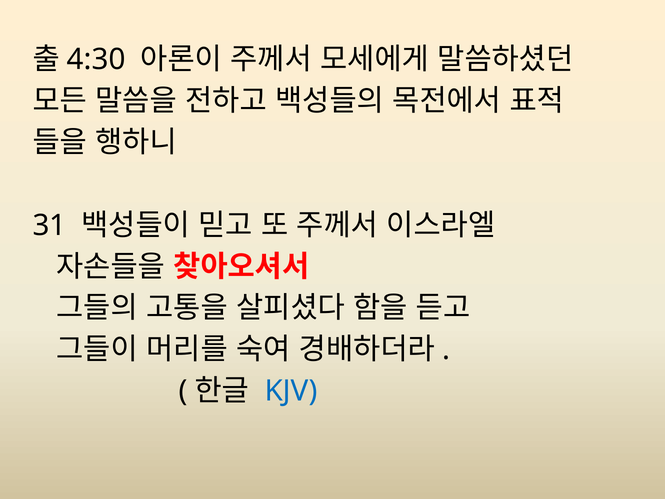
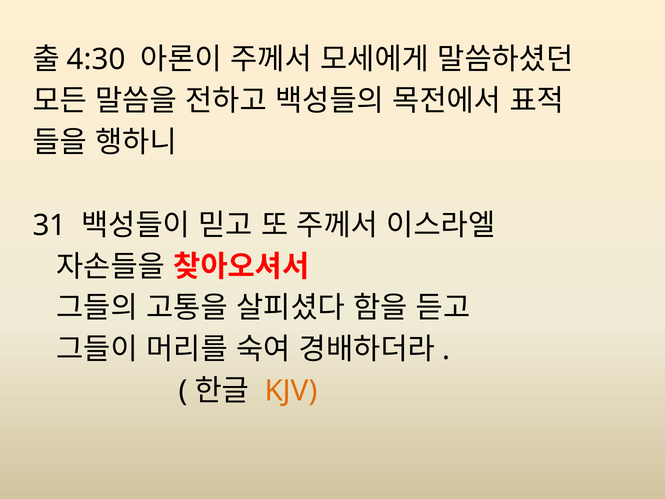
KJV colour: blue -> orange
